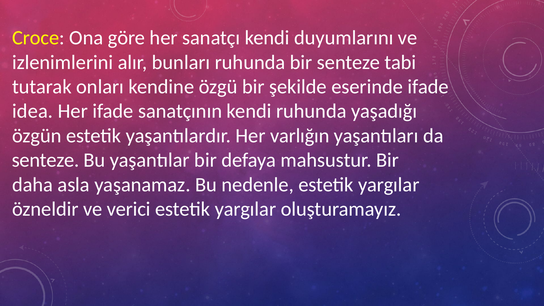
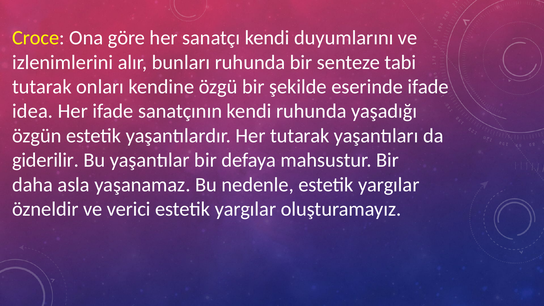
Her varlığın: varlığın -> tutarak
senteze at (46, 160): senteze -> giderilir
